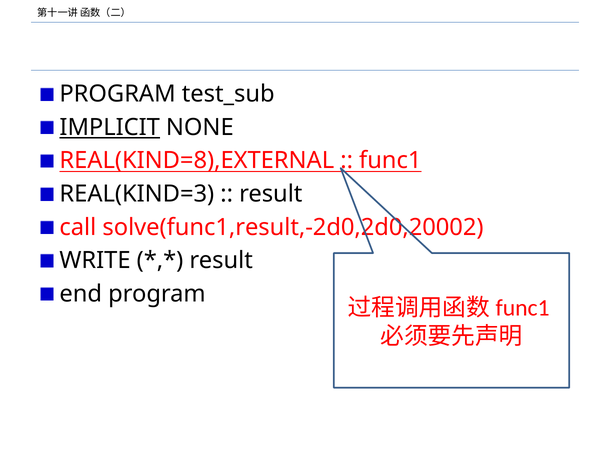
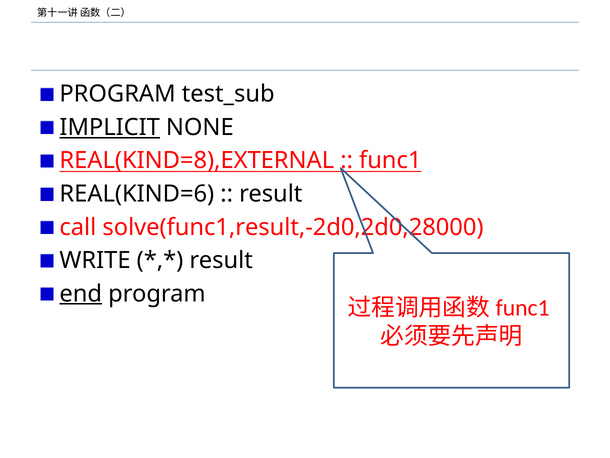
REAL(KIND=3: REAL(KIND=3 -> REAL(KIND=6
solve(func1,result,-2d0,2d0,20002: solve(func1,result,-2d0,2d0,20002 -> solve(func1,result,-2d0,2d0,28000
end underline: none -> present
